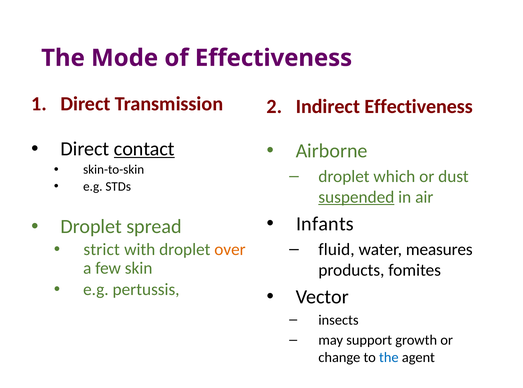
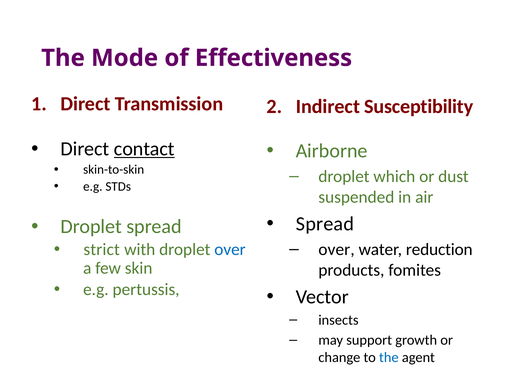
Indirect Effectiveness: Effectiveness -> Susceptibility
suspended underline: present -> none
Infants at (325, 224): Infants -> Spread
fluid at (336, 250): fluid -> over
measures: measures -> reduction
over at (230, 250) colour: orange -> blue
